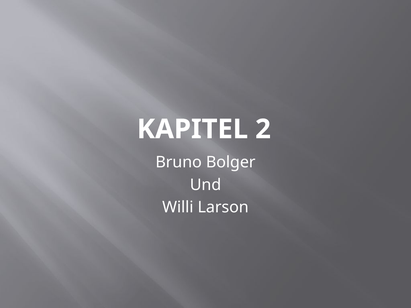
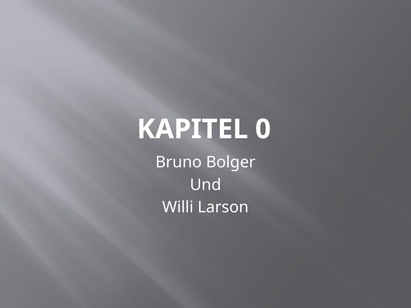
2: 2 -> 0
